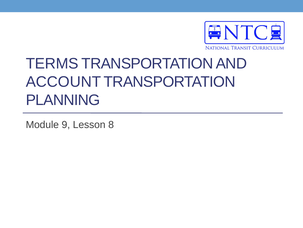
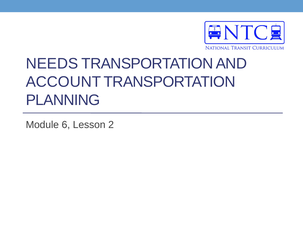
TERMS: TERMS -> NEEDS
9: 9 -> 6
8: 8 -> 2
